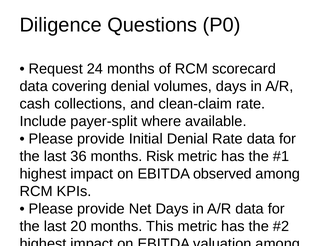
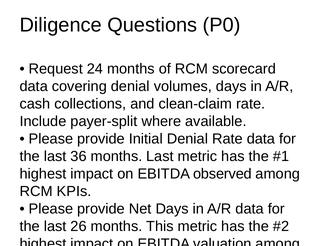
months Risk: Risk -> Last
20: 20 -> 26
